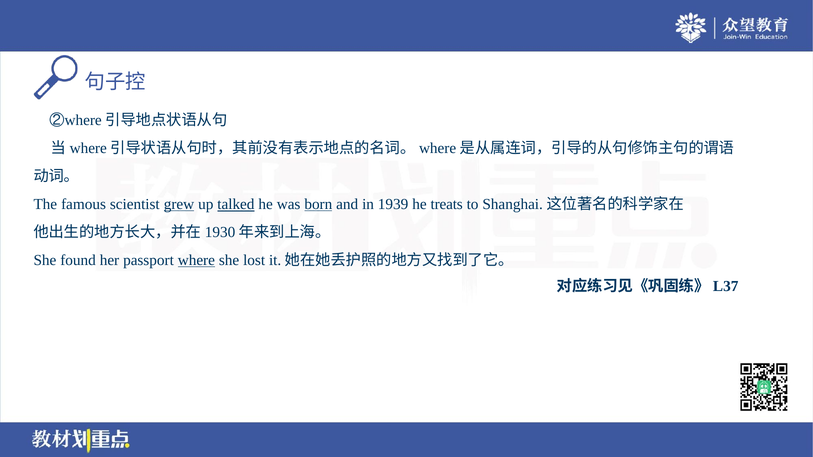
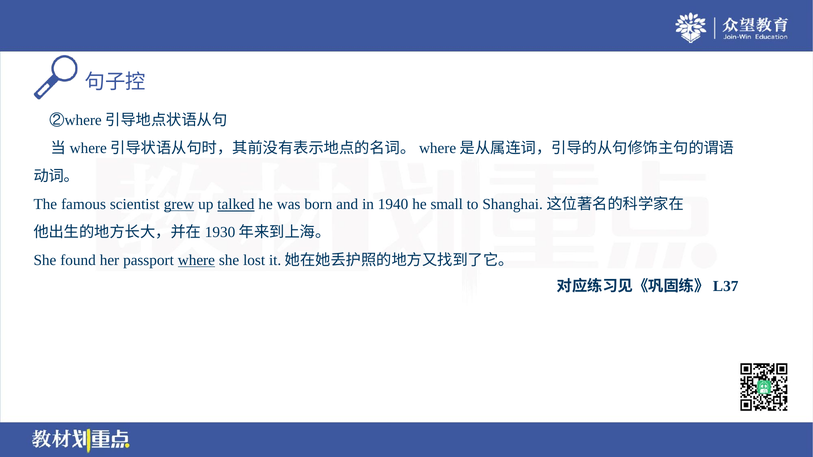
born underline: present -> none
1939: 1939 -> 1940
treats: treats -> small
